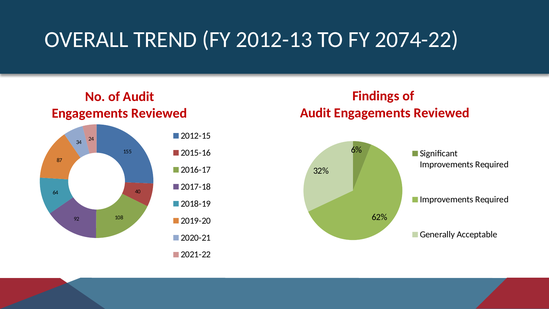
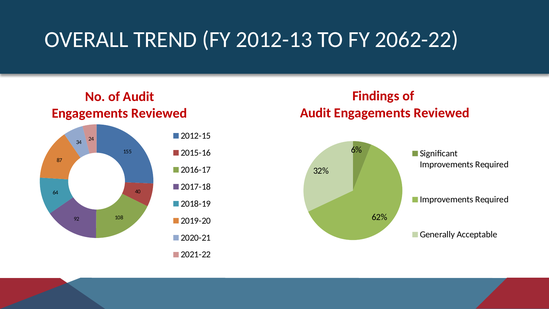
2074-22: 2074-22 -> 2062-22
